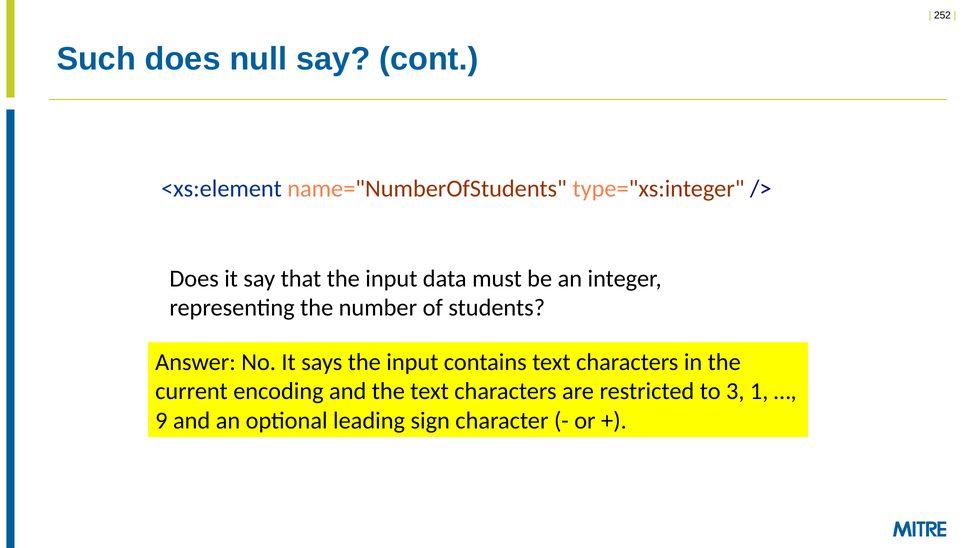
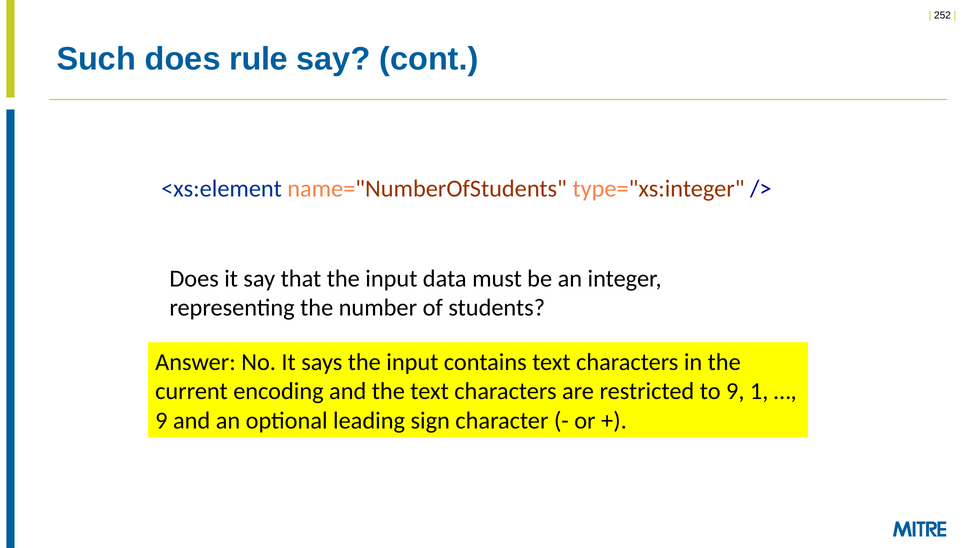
null: null -> rule
to 3: 3 -> 9
